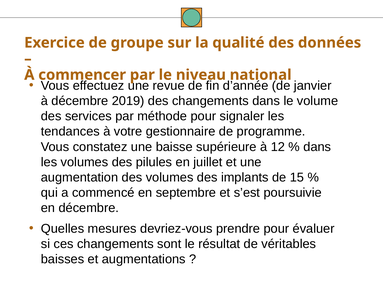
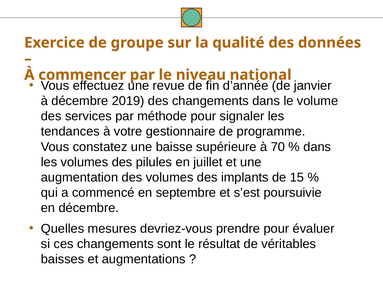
12: 12 -> 70
